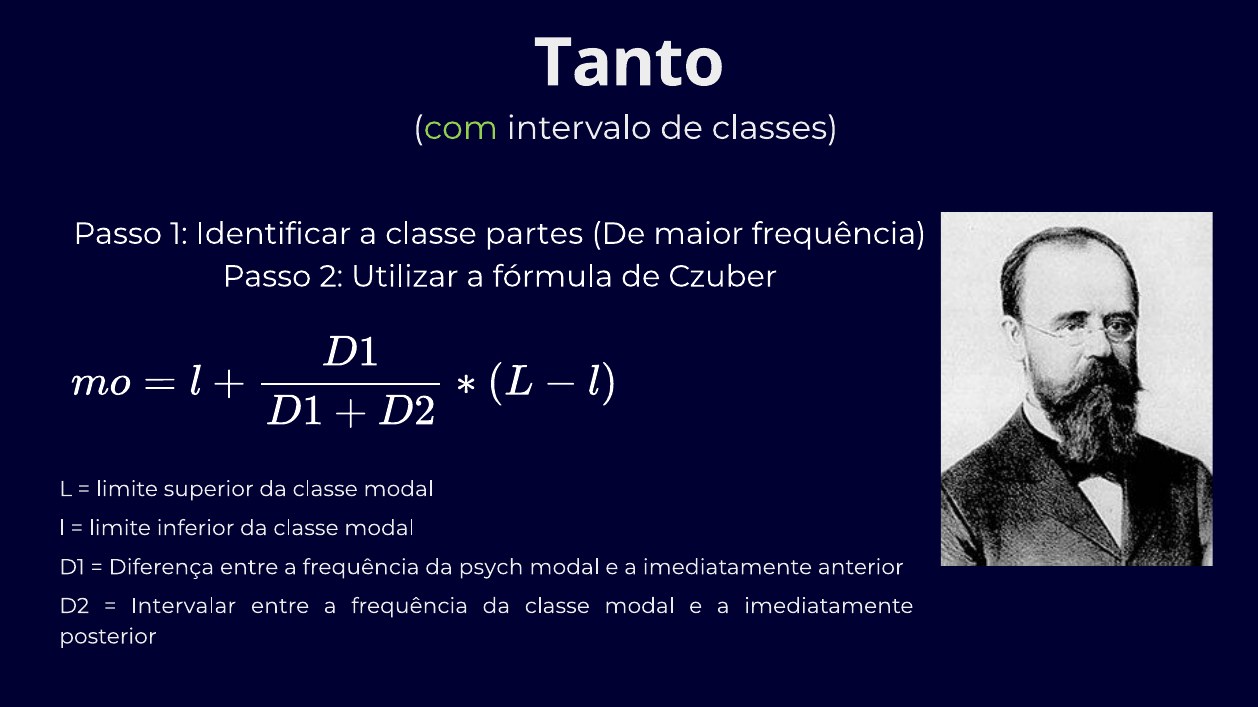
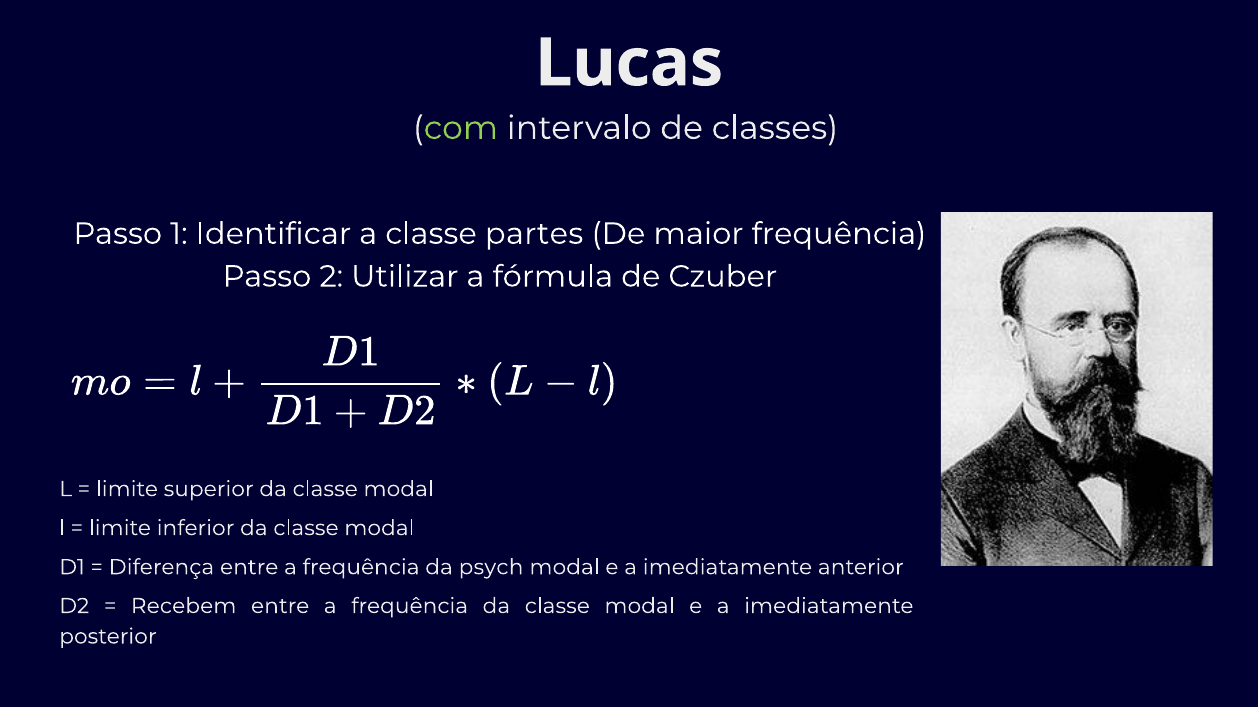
Tanto: Tanto -> Lucas
Intervalar: Intervalar -> Recebem
